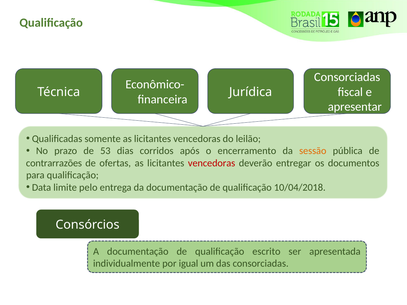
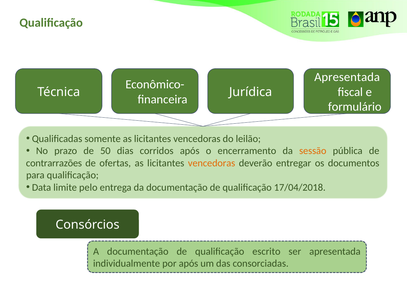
Consorciadas at (347, 77): Consorciadas -> Apresentada
apresentar: apresentar -> formulário
53: 53 -> 50
vencedoras at (212, 163) colour: red -> orange
10/04/2018: 10/04/2018 -> 17/04/2018
por igual: igual -> após
